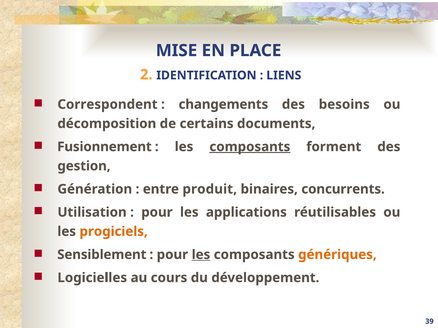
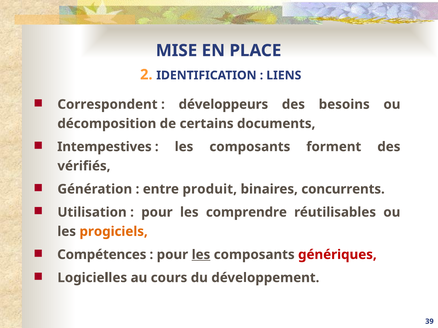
changements: changements -> développeurs
Fusionnement: Fusionnement -> Intempestives
composants at (250, 147) underline: present -> none
gestion: gestion -> vérifiés
applications: applications -> comprendre
Sensiblement: Sensiblement -> Compétences
génériques colour: orange -> red
